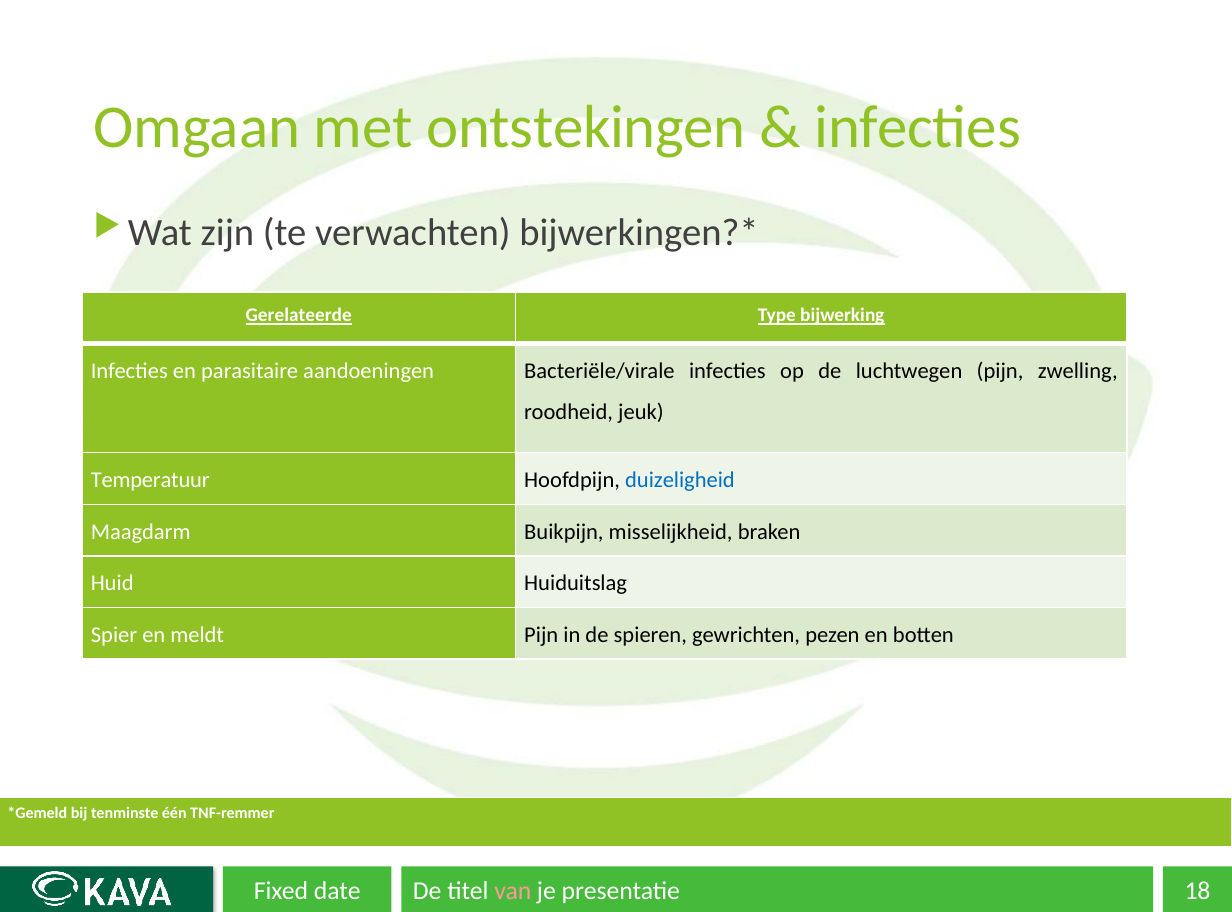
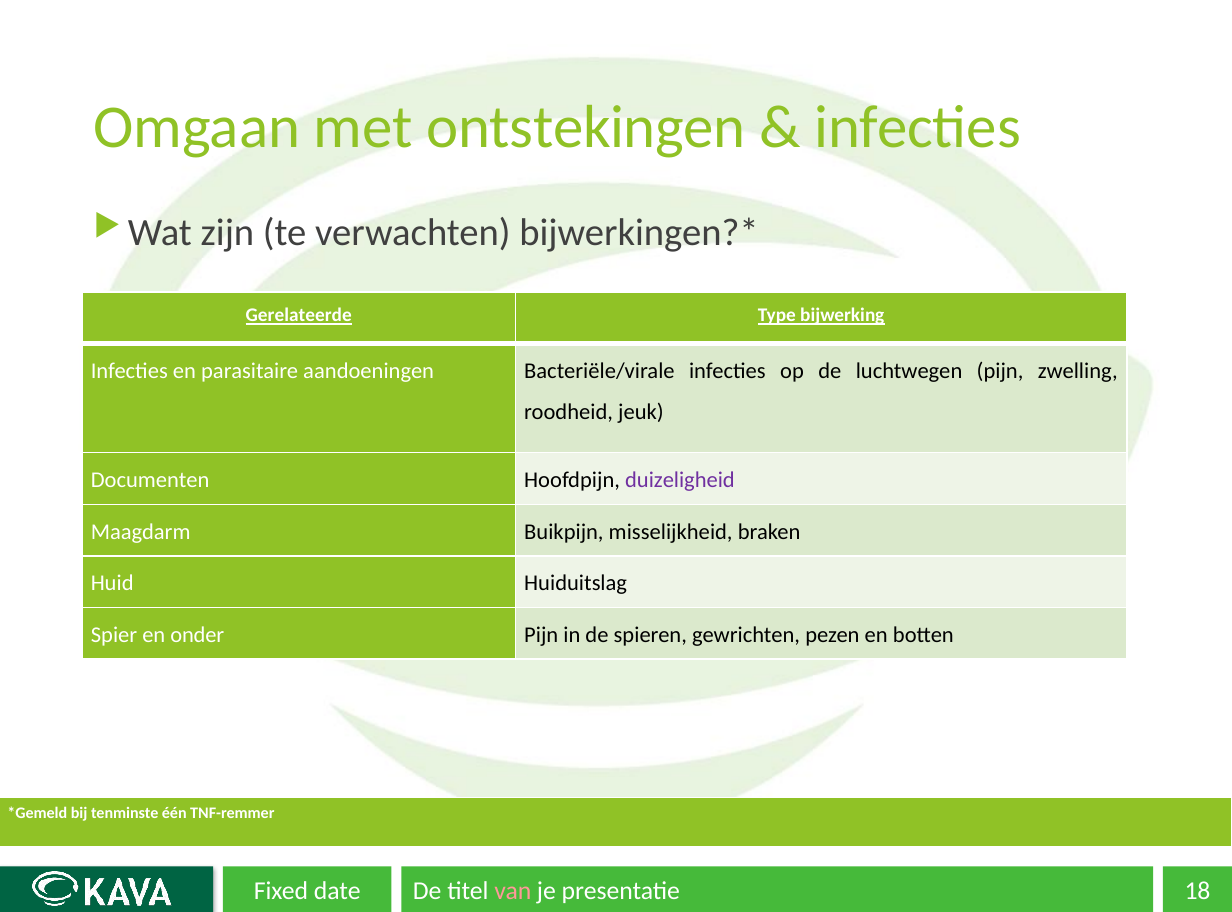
Temperatuur: Temperatuur -> Documenten
duizeligheid colour: blue -> purple
meldt: meldt -> onder
